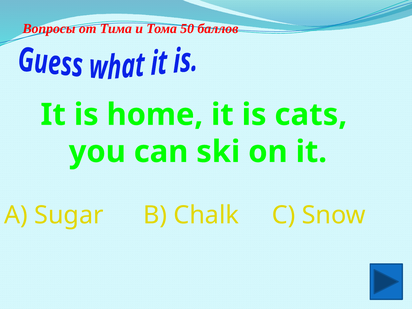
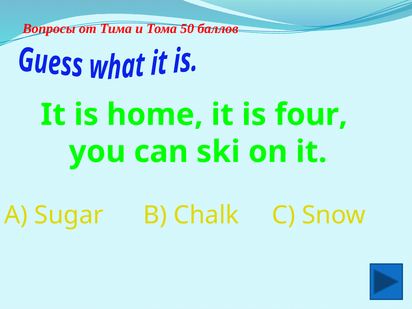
cats: cats -> four
